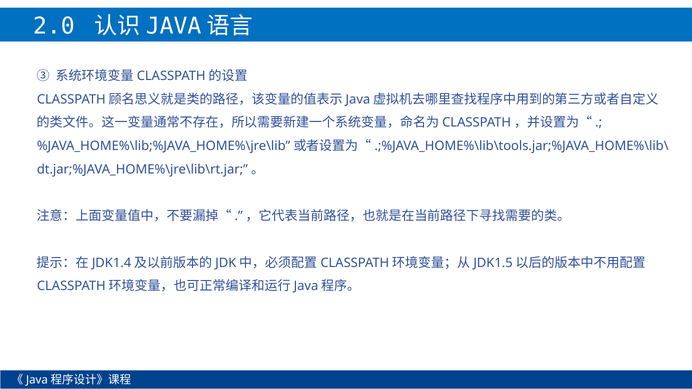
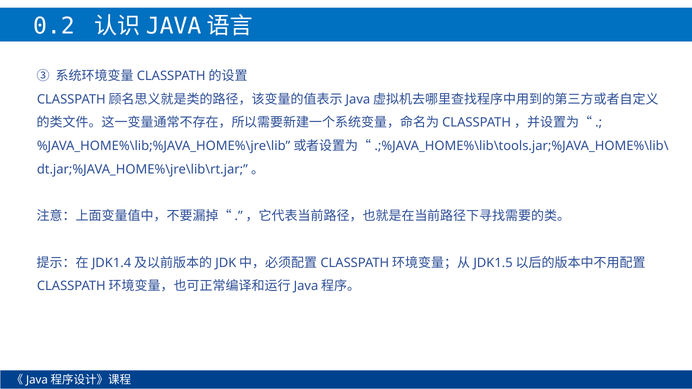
2.0: 2.0 -> 0.2
